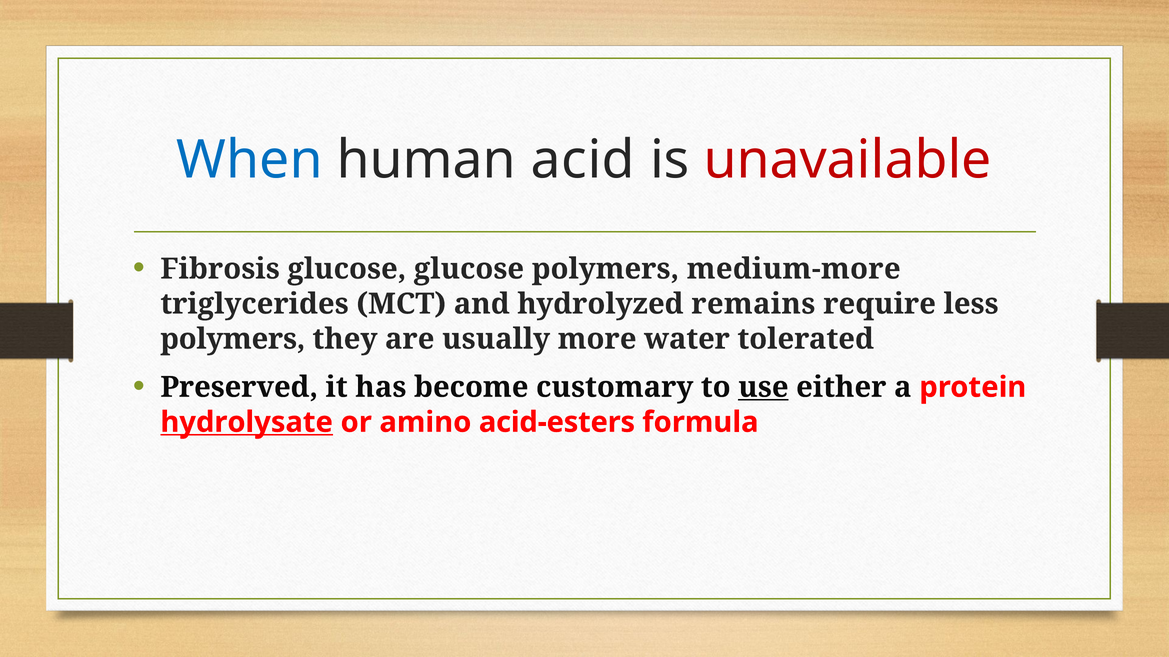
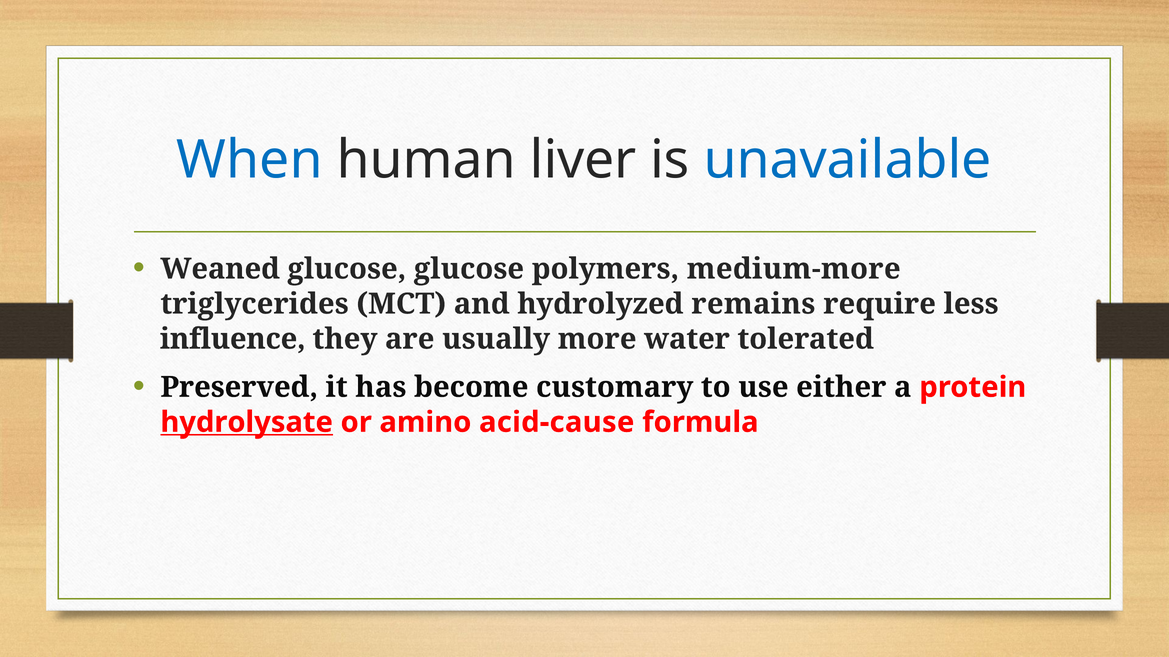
acid: acid -> liver
unavailable colour: red -> blue
Fibrosis: Fibrosis -> Weaned
polymers at (233, 339): polymers -> influence
use underline: present -> none
acid-esters: acid-esters -> acid-cause
